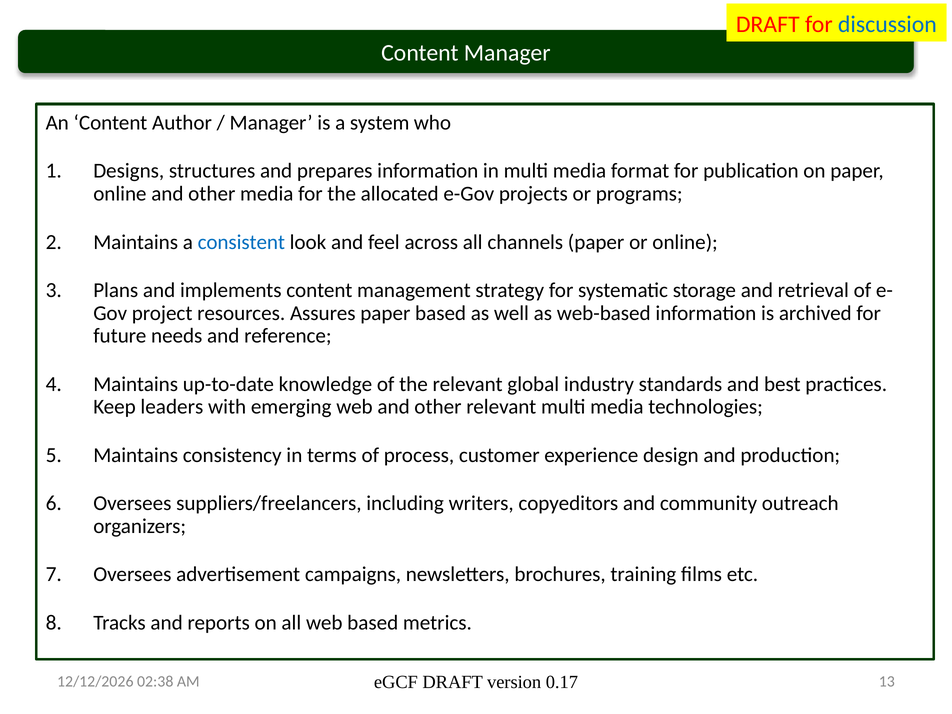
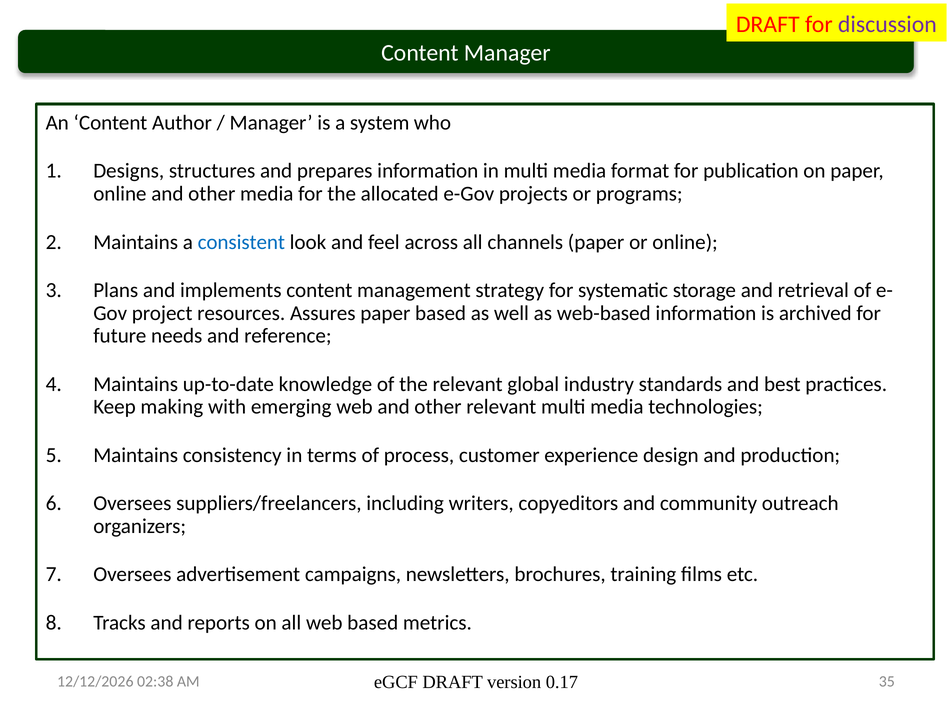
discussion colour: blue -> purple
leaders: leaders -> making
13: 13 -> 35
